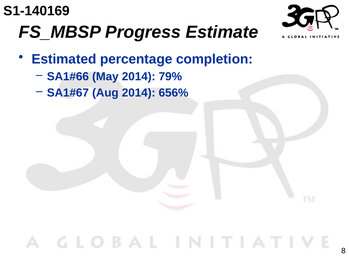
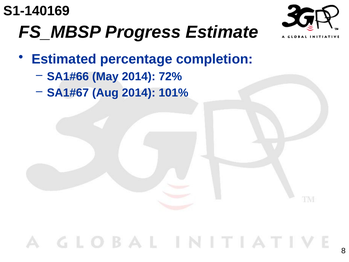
79%: 79% -> 72%
656%: 656% -> 101%
